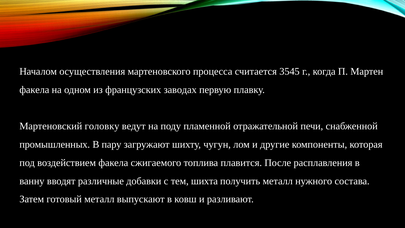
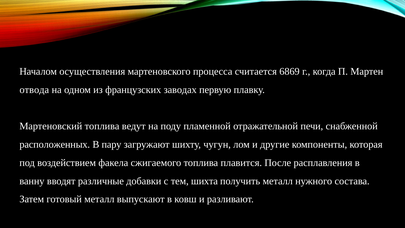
3545: 3545 -> 6869
факела at (34, 90): факела -> отвода
Мартеновский головку: головку -> топлива
промышленных: промышленных -> расположенных
